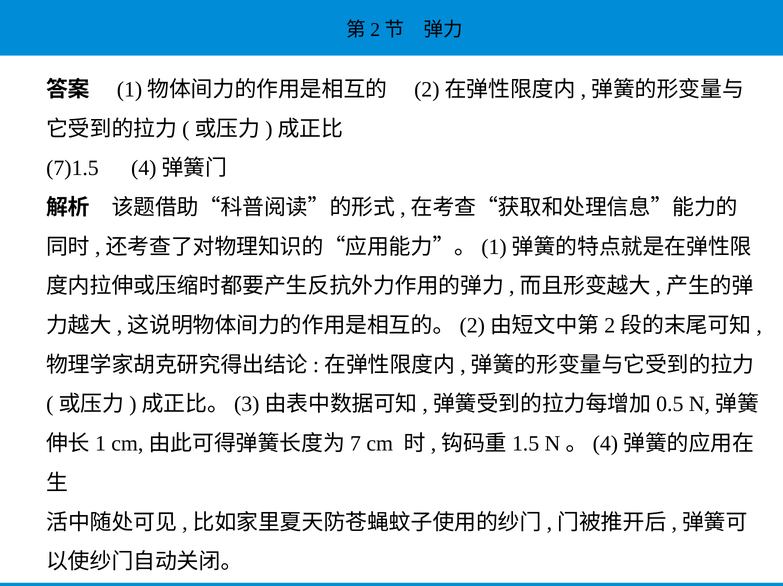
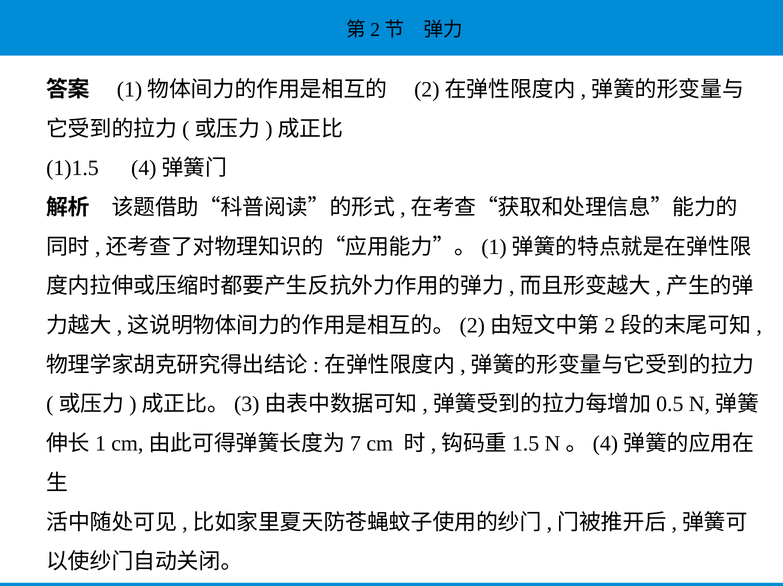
7)1.5: 7)1.5 -> 1)1.5
